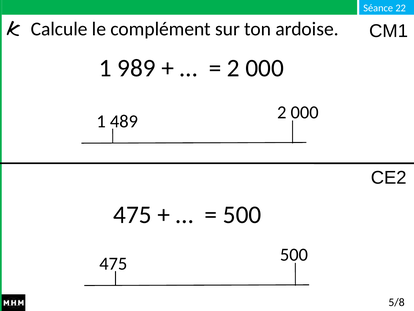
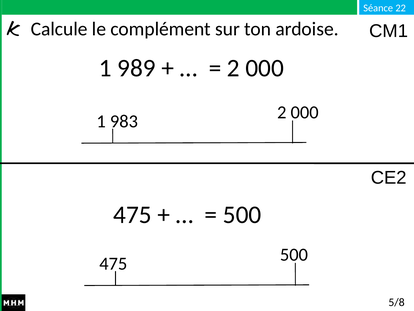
489: 489 -> 983
